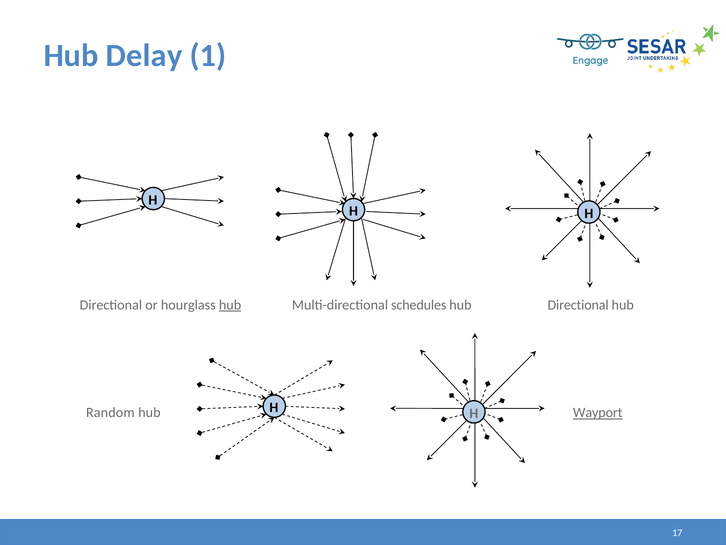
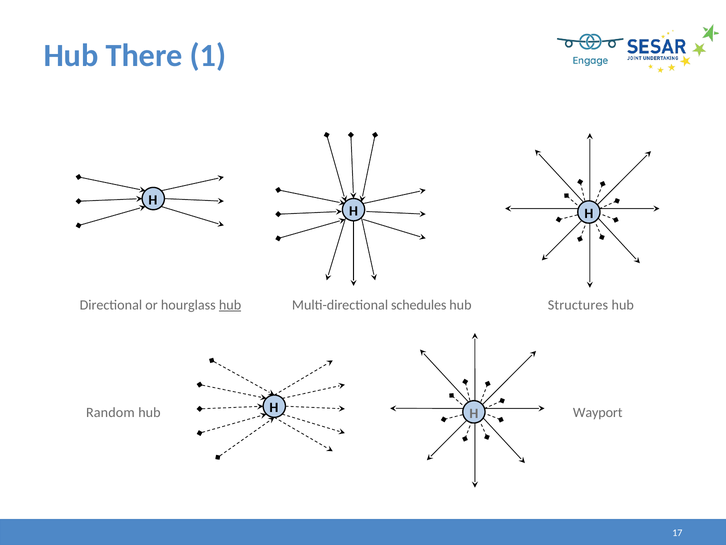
Delay: Delay -> There
hub Directional: Directional -> Structures
Wayport underline: present -> none
